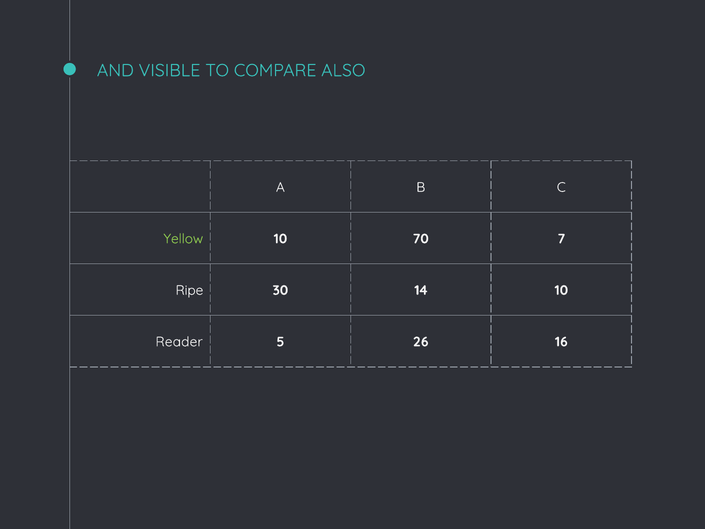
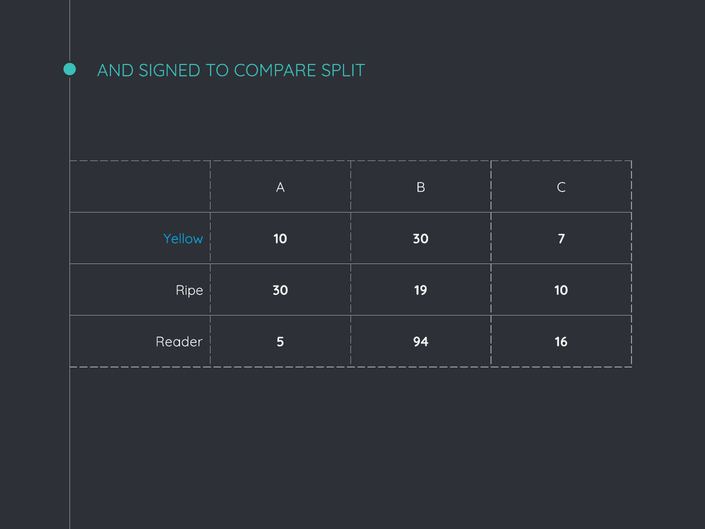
VISIBLE: VISIBLE -> SIGNED
ALSO: ALSO -> SPLIT
Yellow colour: light green -> light blue
10 70: 70 -> 30
14: 14 -> 19
26: 26 -> 94
